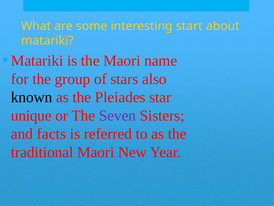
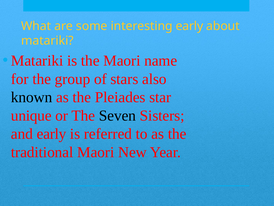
interesting start: start -> early
Seven colour: purple -> black
and facts: facts -> early
